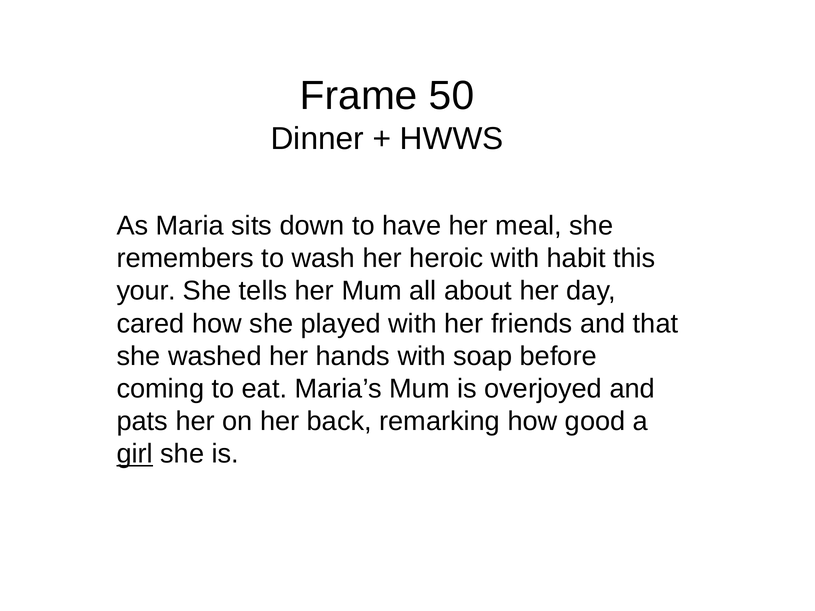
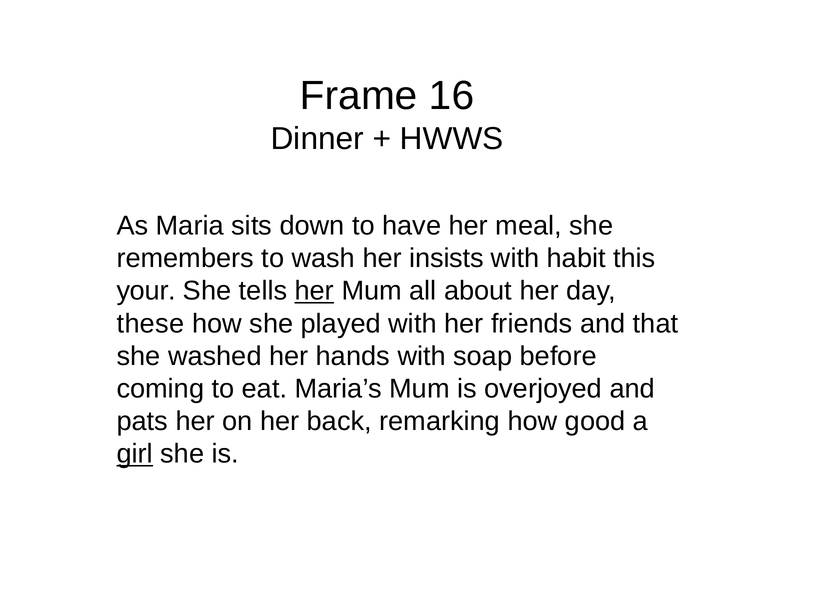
50: 50 -> 16
heroic: heroic -> insists
her at (314, 291) underline: none -> present
cared: cared -> these
